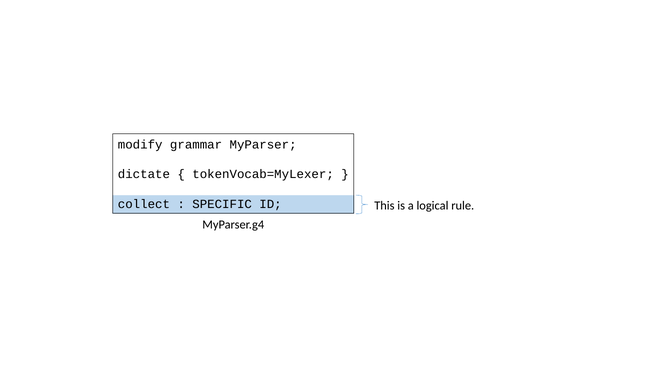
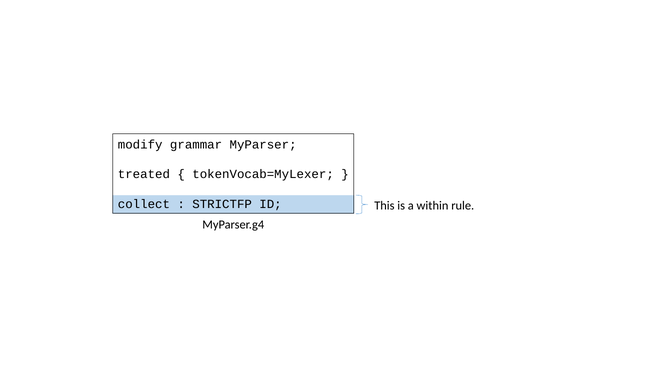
dictate: dictate -> treated
SPECIFIC: SPECIFIC -> STRICTFP
logical: logical -> within
